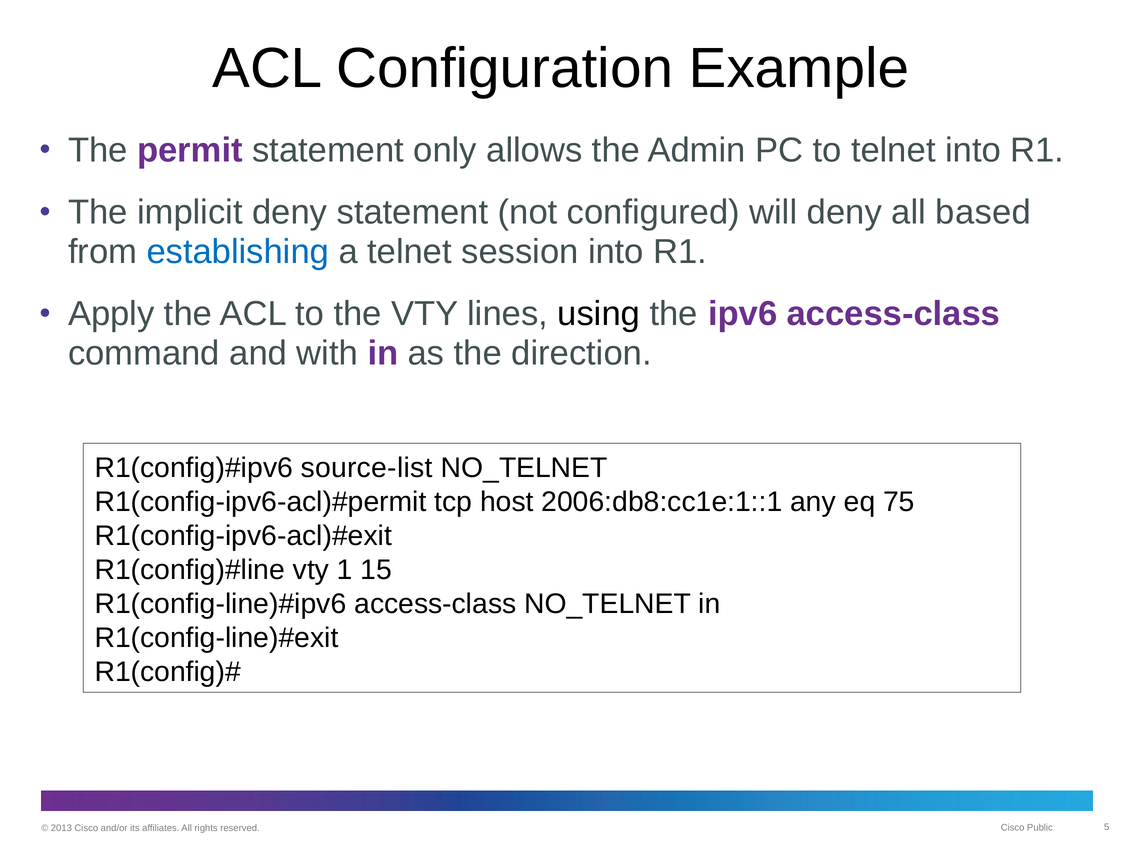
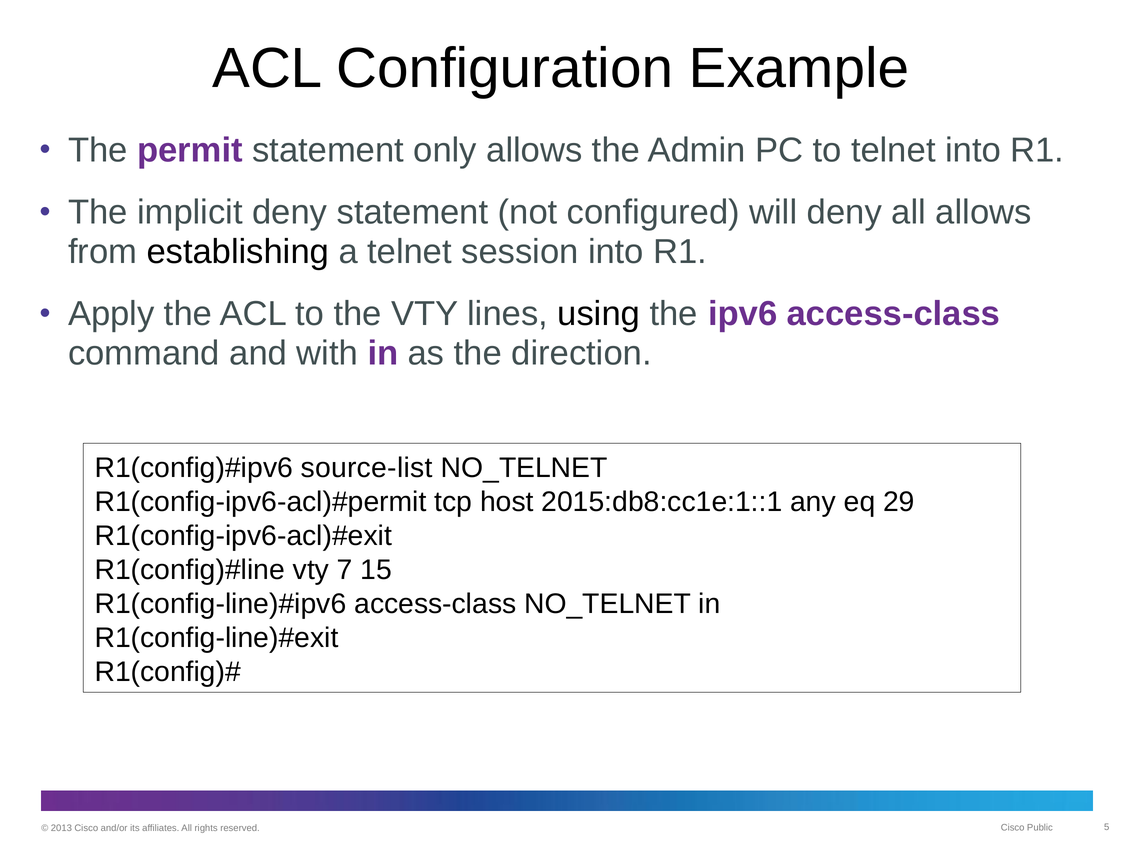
all based: based -> allows
establishing colour: blue -> black
2006:db8:cc1e:1::1: 2006:db8:cc1e:1::1 -> 2015:db8:cc1e:1::1
75: 75 -> 29
1: 1 -> 7
